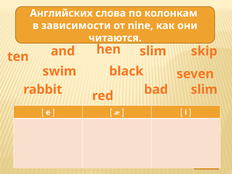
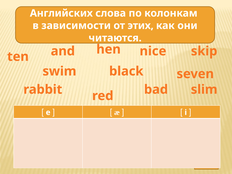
nine: nine -> этих
slim at (153, 51): slim -> nice
